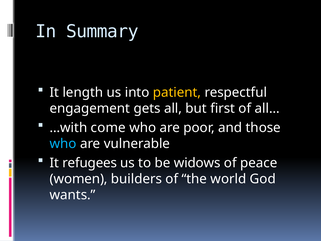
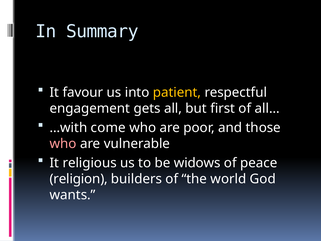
length: length -> favour
who at (63, 144) colour: light blue -> pink
refugees: refugees -> religious
women: women -> religion
